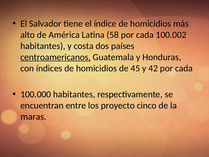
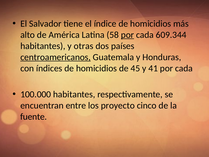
por at (127, 35) underline: none -> present
100.002: 100.002 -> 609.344
costa: costa -> otras
42: 42 -> 41
maras: maras -> fuente
